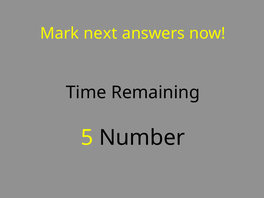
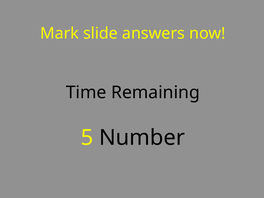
next: next -> slide
